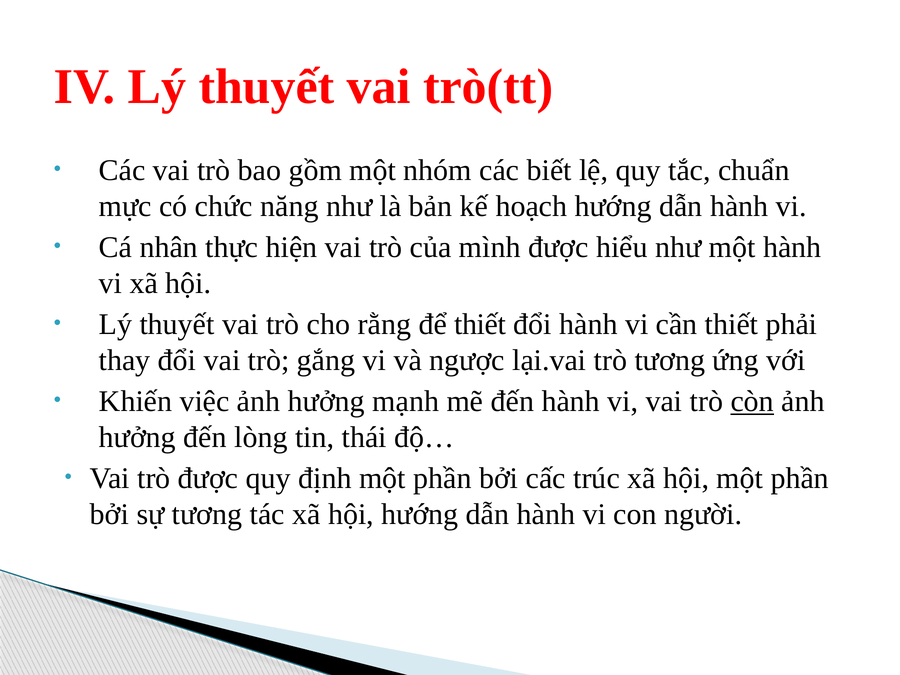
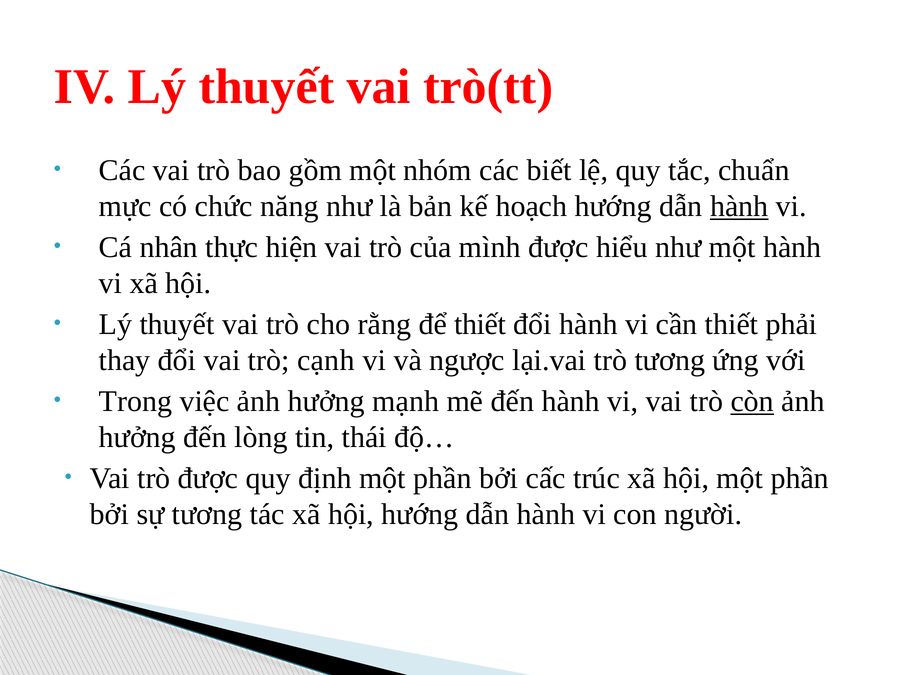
hành at (739, 206) underline: none -> present
gắng: gắng -> cạnh
Khiến: Khiến -> Trong
